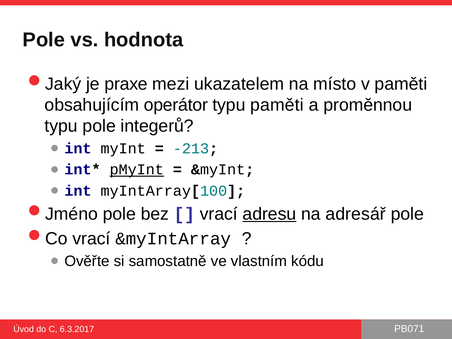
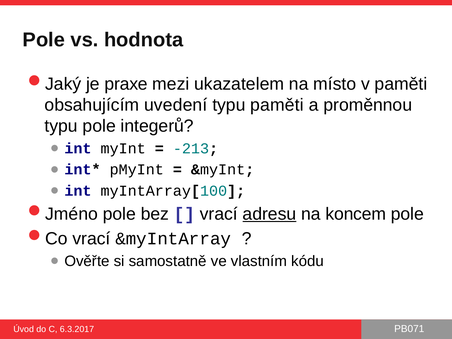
operátor: operátor -> uvedení
pMyInt underline: present -> none
adresář: adresář -> koncem
